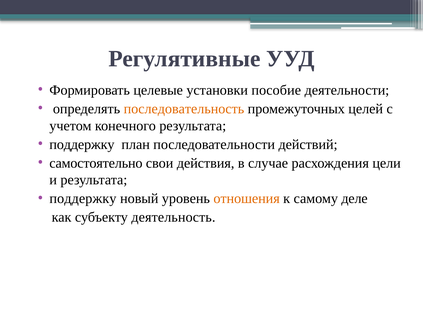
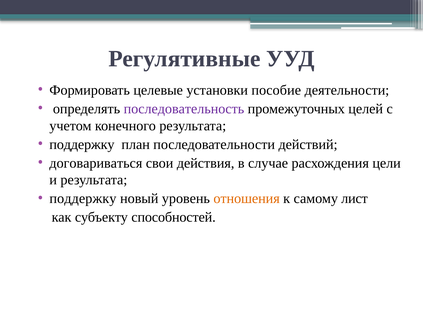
последовательность colour: orange -> purple
самостоятельно: самостоятельно -> договариваться
деле: деле -> лист
деятельность: деятельность -> способностей
